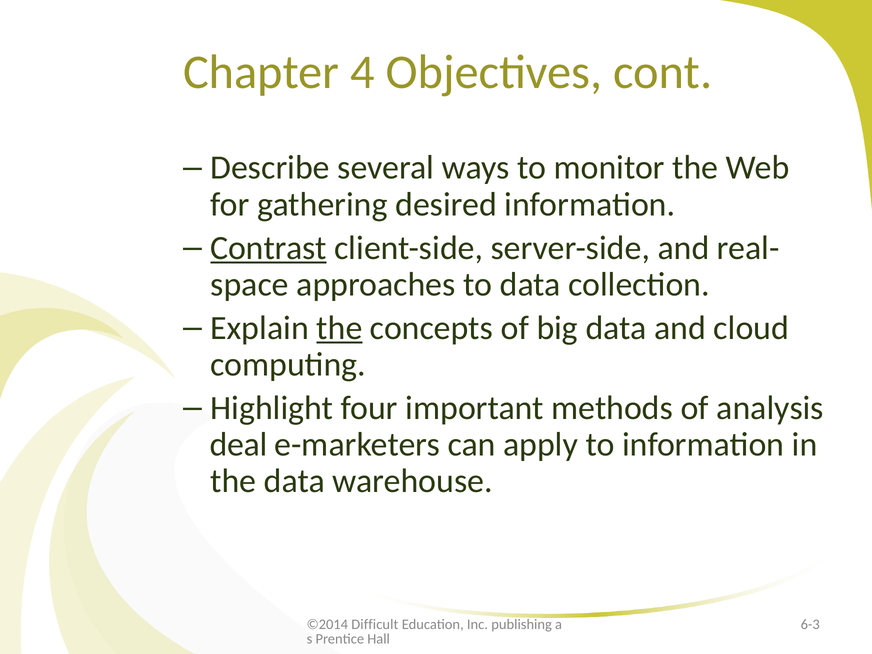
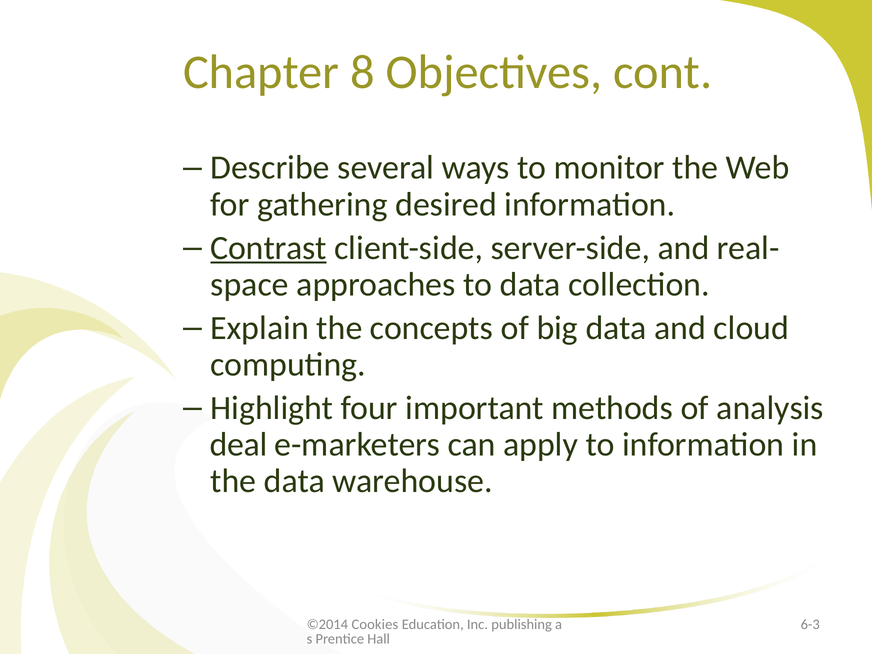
4: 4 -> 8
the at (339, 328) underline: present -> none
Difficult: Difficult -> Cookies
